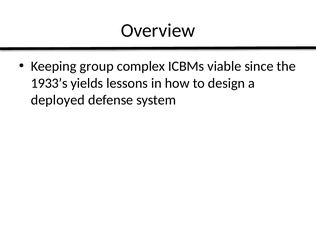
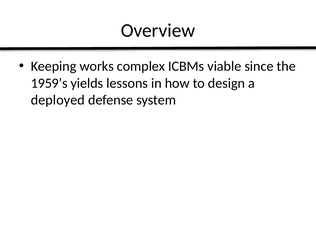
group: group -> works
1933’s: 1933’s -> 1959’s
